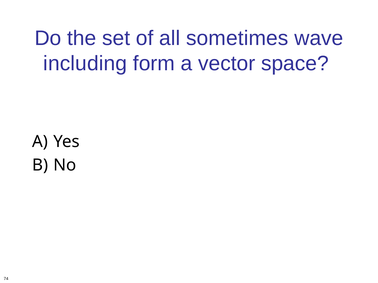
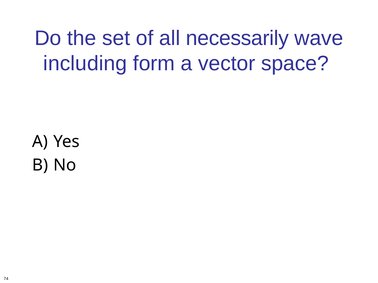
sometimes: sometimes -> necessarily
